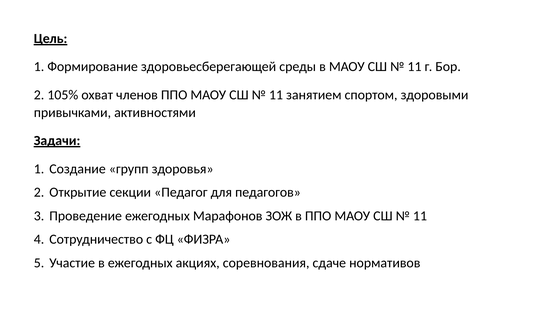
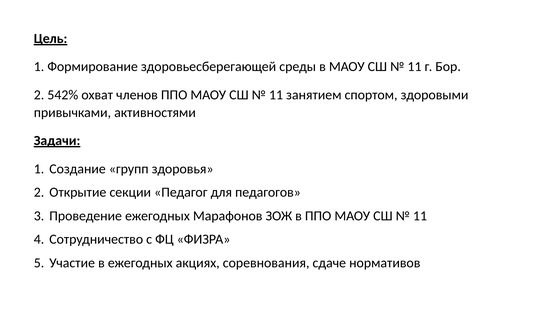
105%: 105% -> 542%
